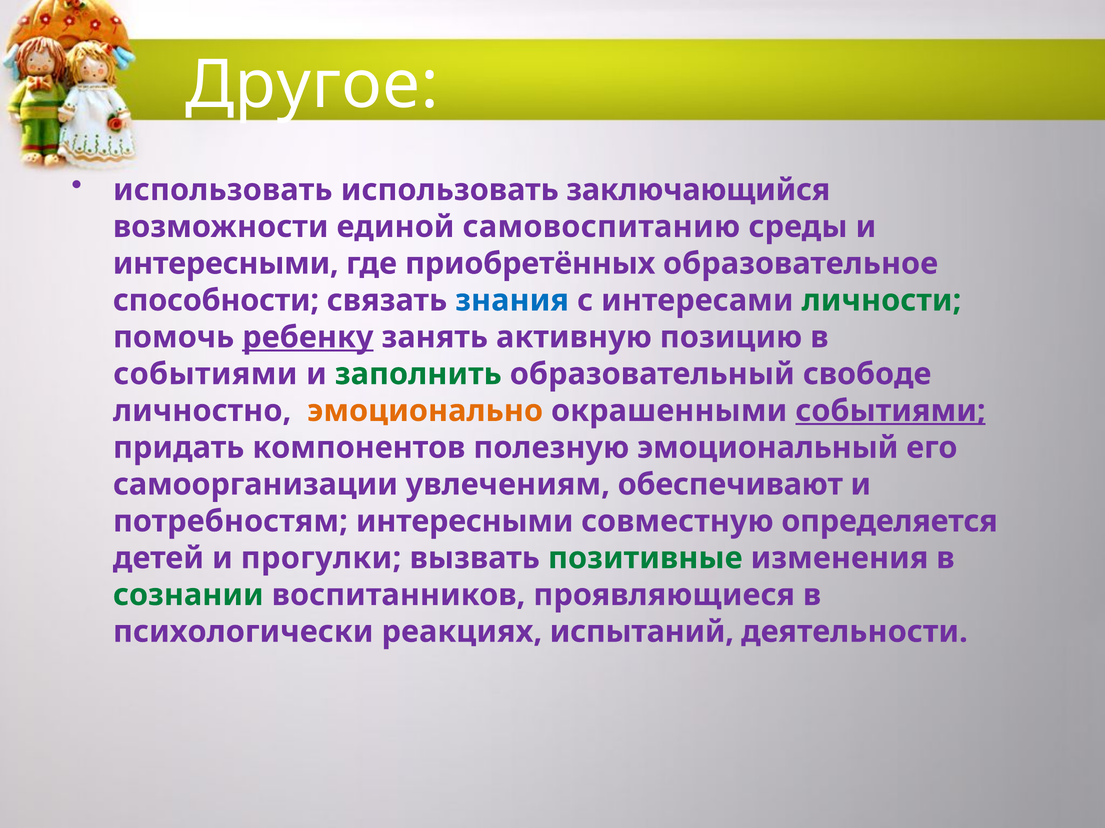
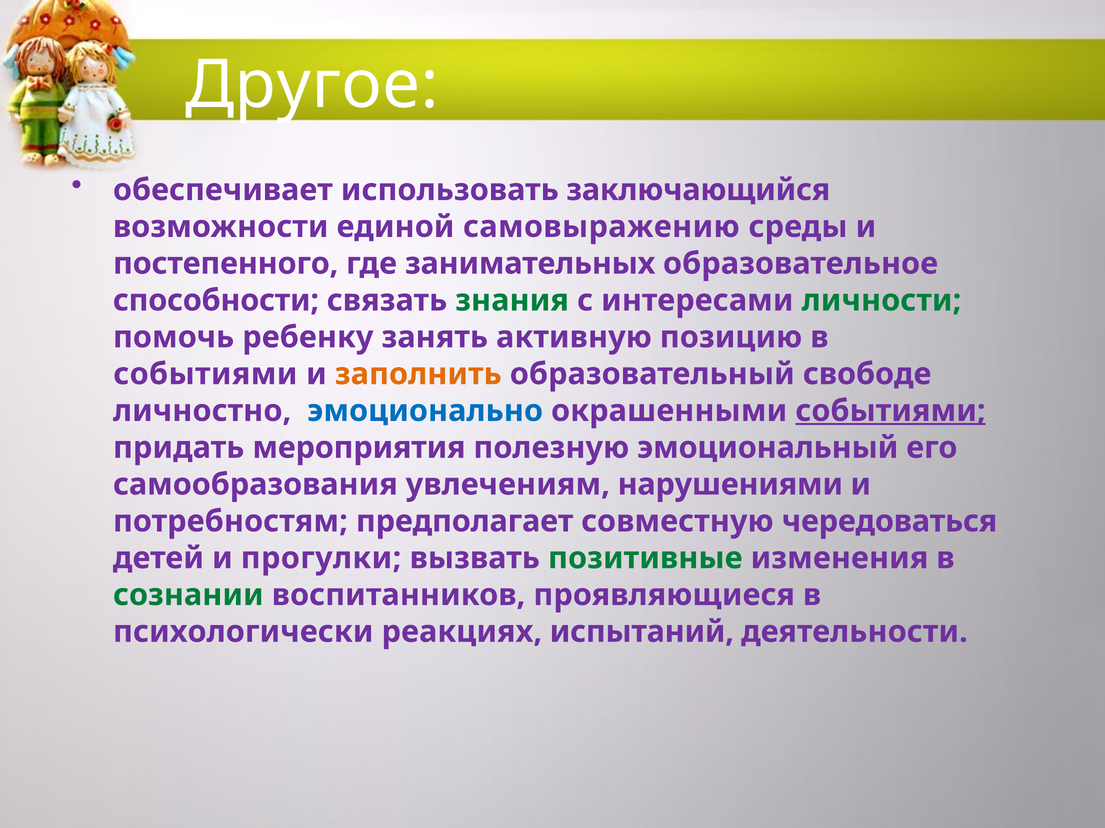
использовать at (223, 190): использовать -> обеспечивает
самовоспитанию: самовоспитанию -> самовыражению
интересными at (226, 264): интересными -> постепенного
приобретённых: приобретённых -> занимательных
знания colour: blue -> green
ребенку underline: present -> none
заполнить colour: green -> orange
эмоционально colour: orange -> blue
компонентов: компонентов -> мероприятия
самоорганизации: самоорганизации -> самообразования
обеспечивают: обеспечивают -> нарушениями
потребностям интересными: интересными -> предполагает
определяется: определяется -> чередоваться
